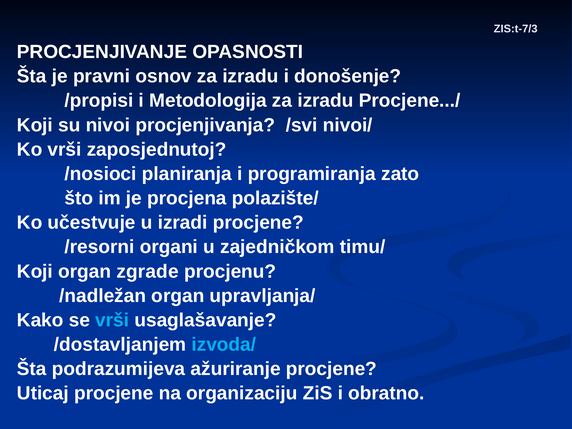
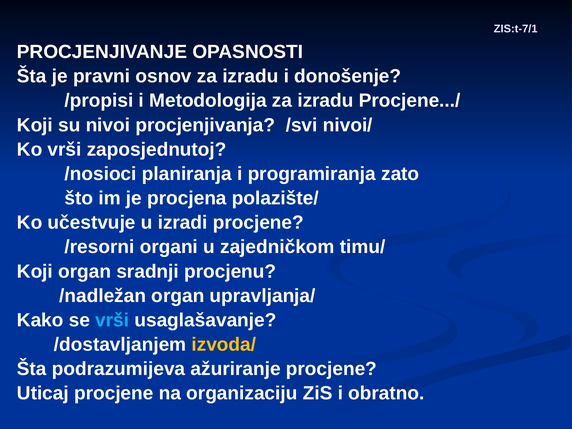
ZIS:t-7/3: ZIS:t-7/3 -> ZIS:t-7/1
zgrade: zgrade -> sradnji
izvoda/ colour: light blue -> yellow
